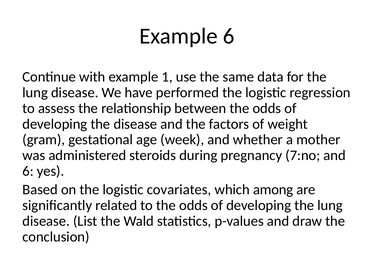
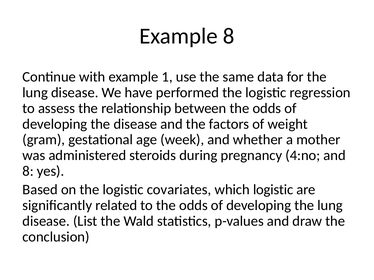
Example 6: 6 -> 8
7:no: 7:no -> 4:no
6 at (28, 171): 6 -> 8
which among: among -> logistic
